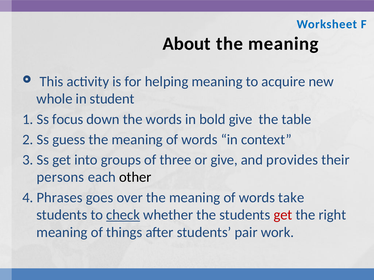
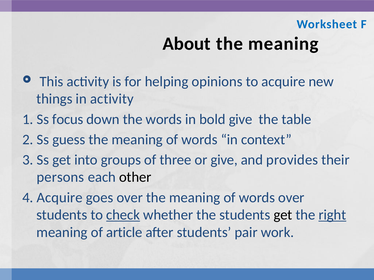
helping meaning: meaning -> opinions
whole: whole -> things
in student: student -> activity
4 Phrases: Phrases -> Acquire
words take: take -> over
get at (283, 215) colour: red -> black
right underline: none -> present
things: things -> article
